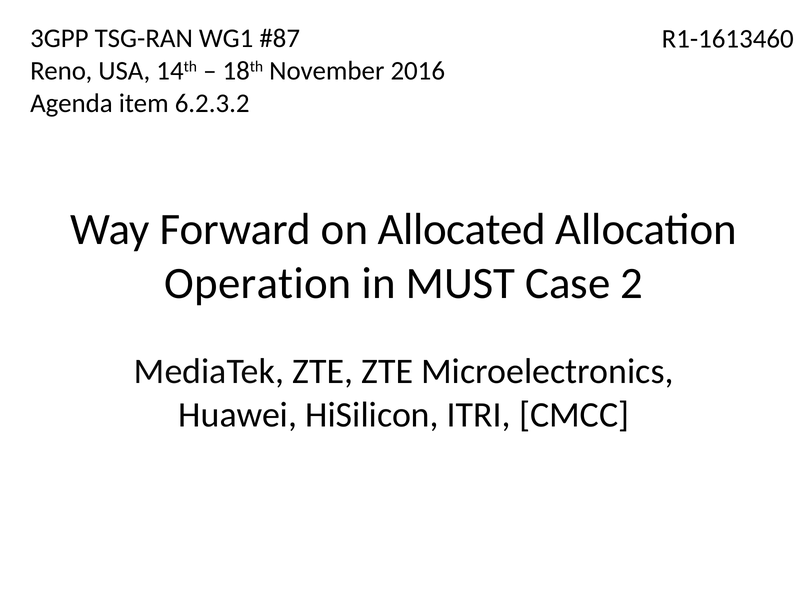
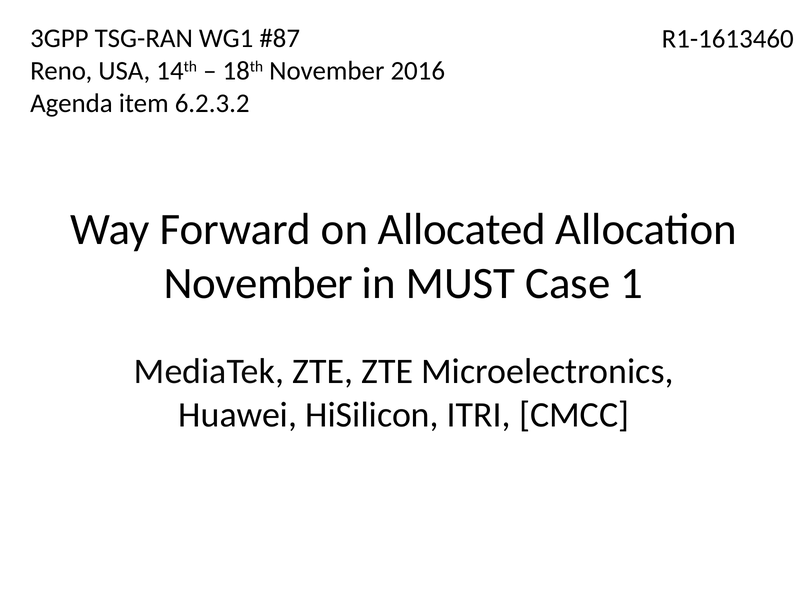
Operation at (258, 283): Operation -> November
2: 2 -> 1
